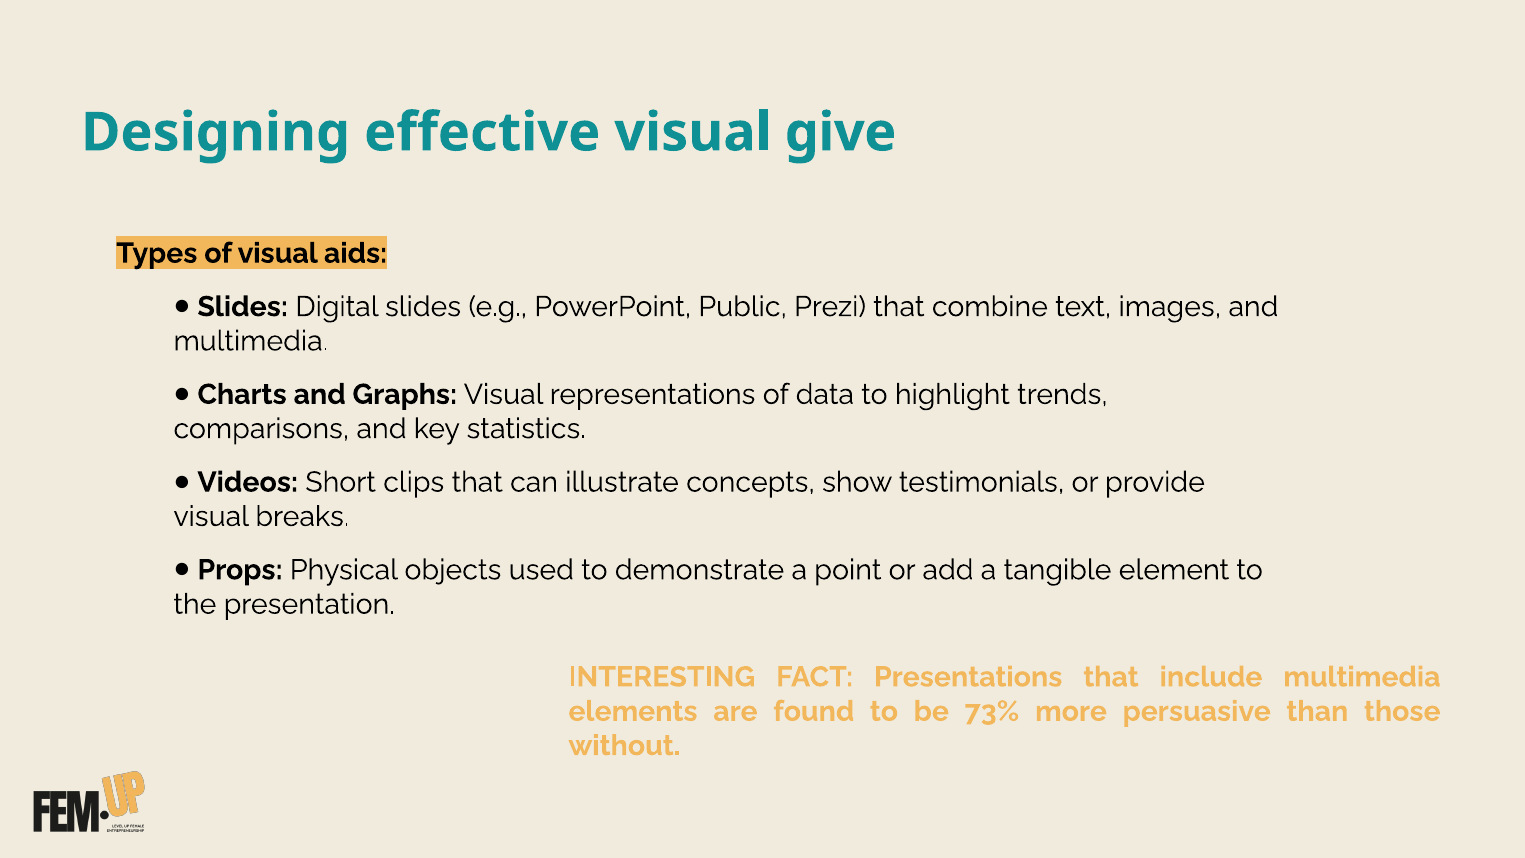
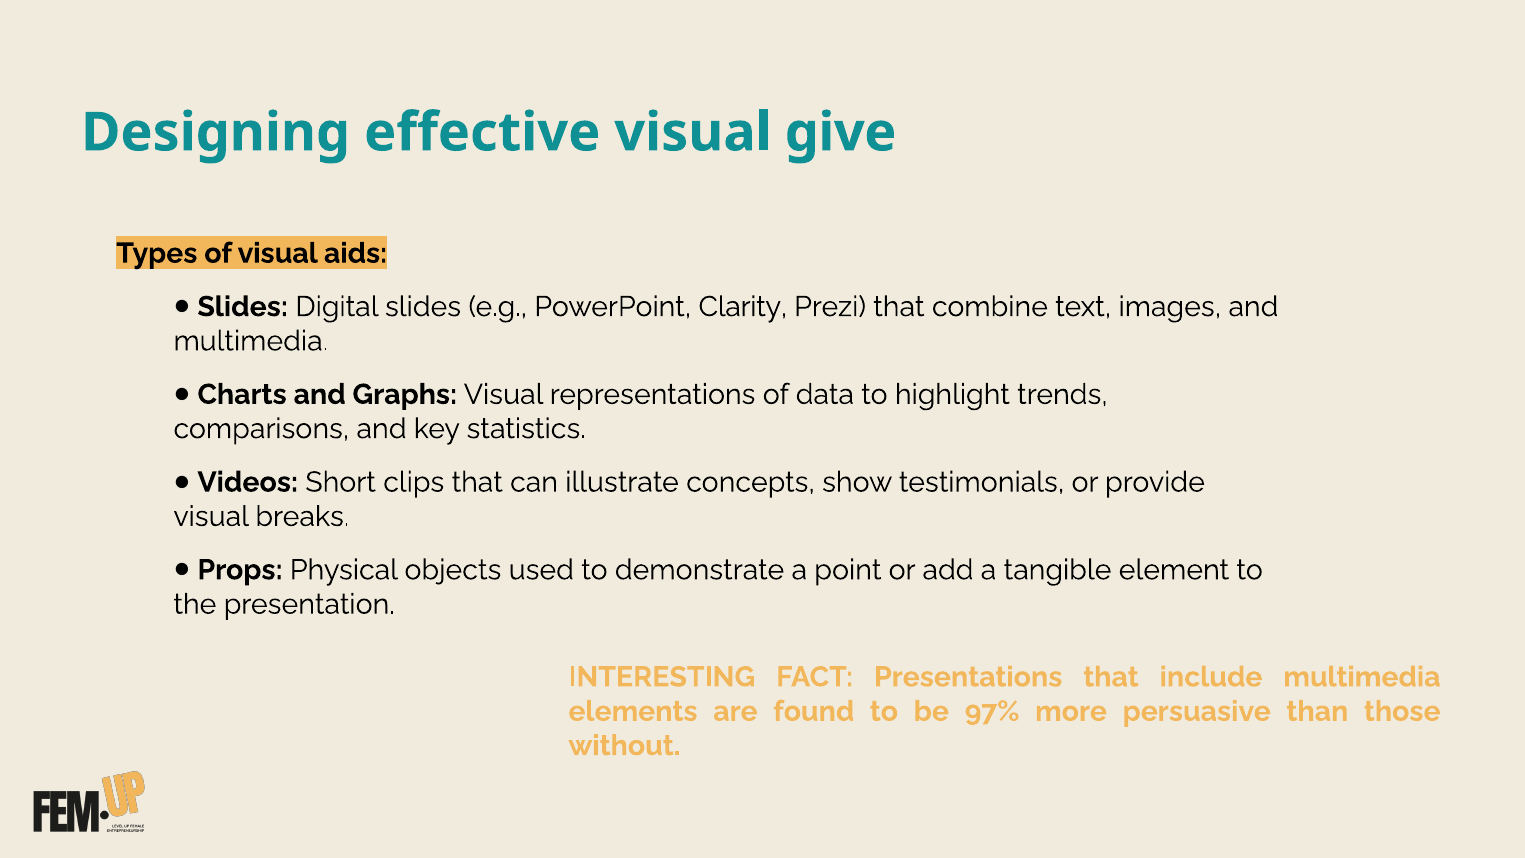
Public: Public -> Clarity
73%: 73% -> 97%
